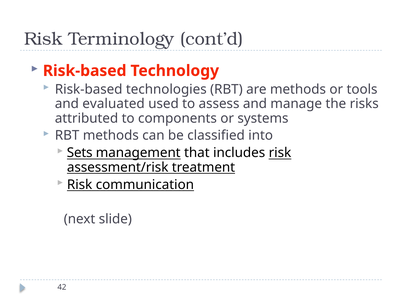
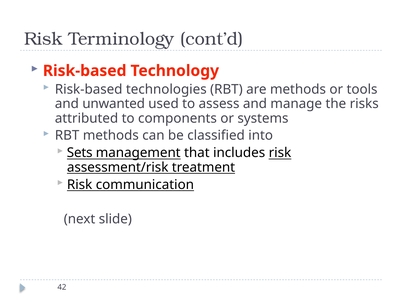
evaluated: evaluated -> unwanted
